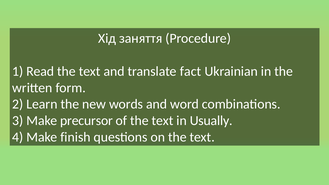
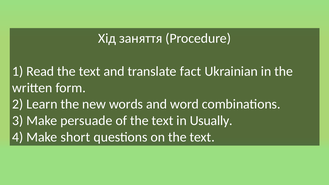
precursor: precursor -> persuade
finish: finish -> short
